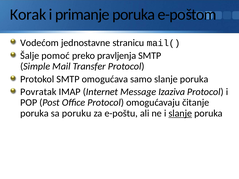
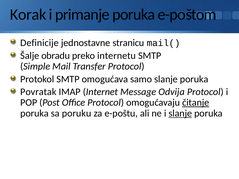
Vodećom: Vodećom -> Definicije
pomoć: pomoć -> obradu
pravljenja: pravljenja -> internetu
Izaziva: Izaziva -> Odvija
čitanje underline: none -> present
